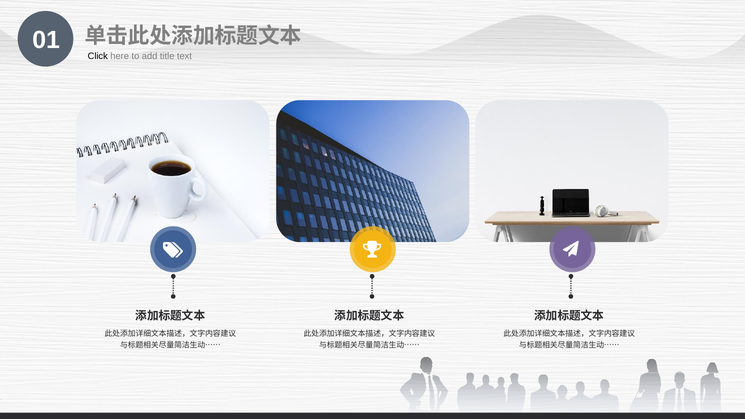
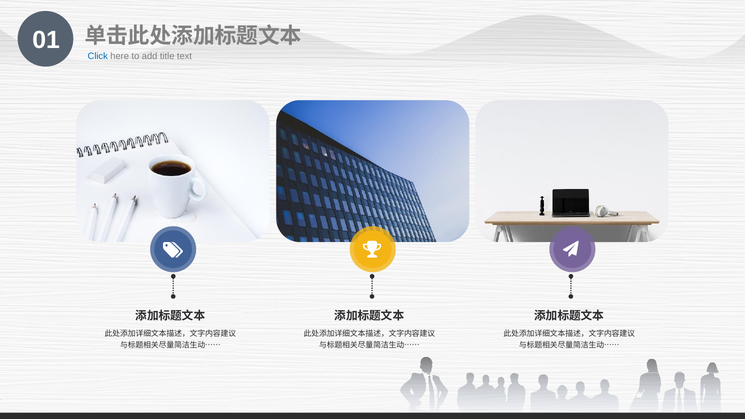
Click colour: black -> blue
